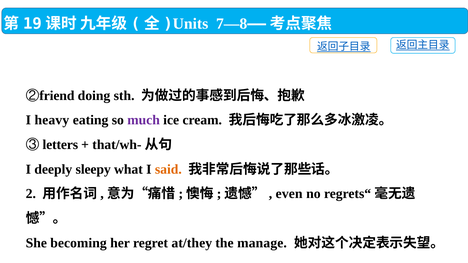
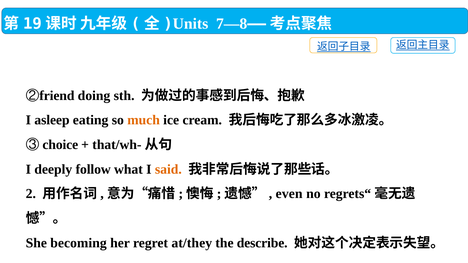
heavy: heavy -> asleep
much colour: purple -> orange
letters: letters -> choice
sleepy: sleepy -> follow
manage: manage -> describe
